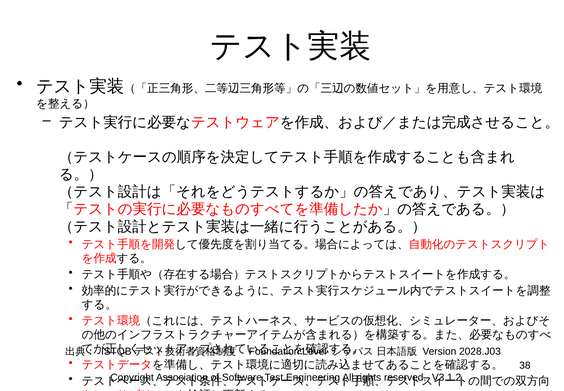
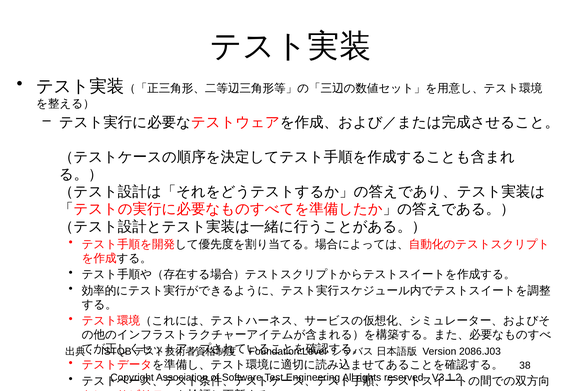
2028.J03: 2028.J03 -> 2086.J03
